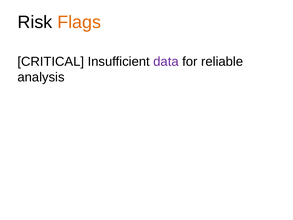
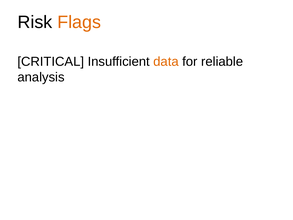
data colour: purple -> orange
